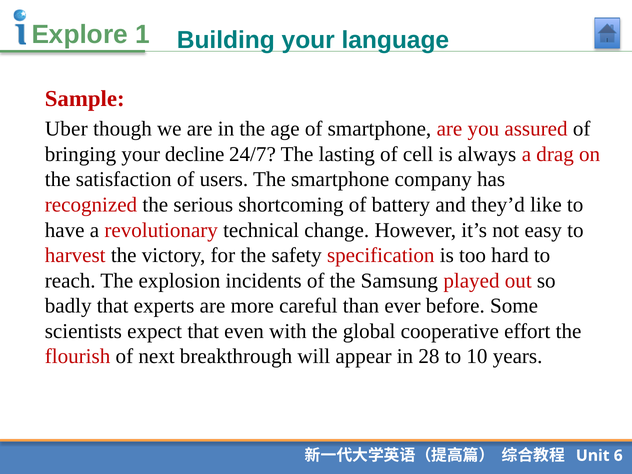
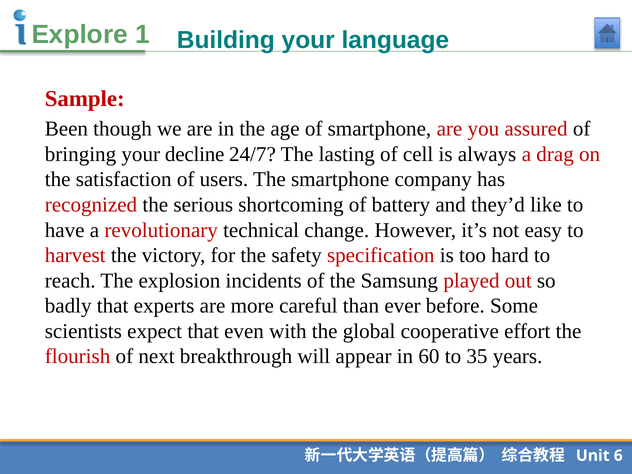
Uber: Uber -> Been
28: 28 -> 60
10: 10 -> 35
